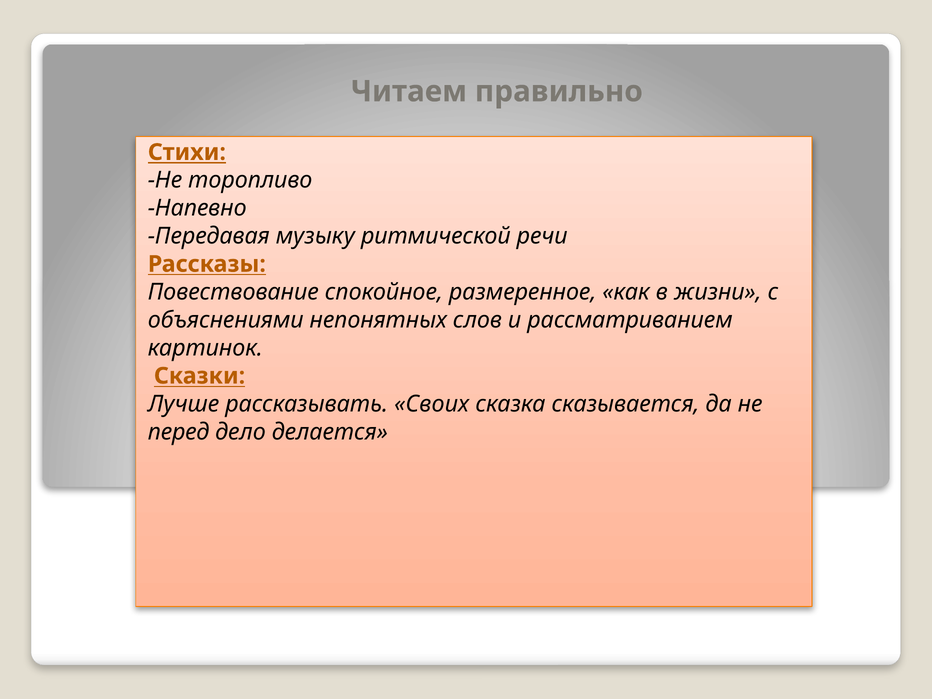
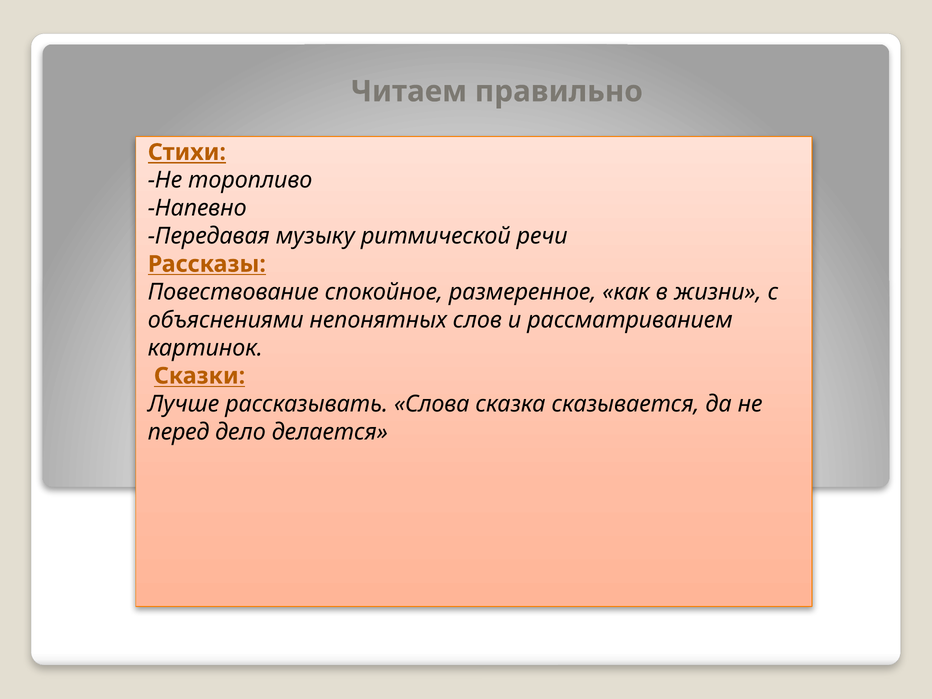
Своих: Своих -> Слова
